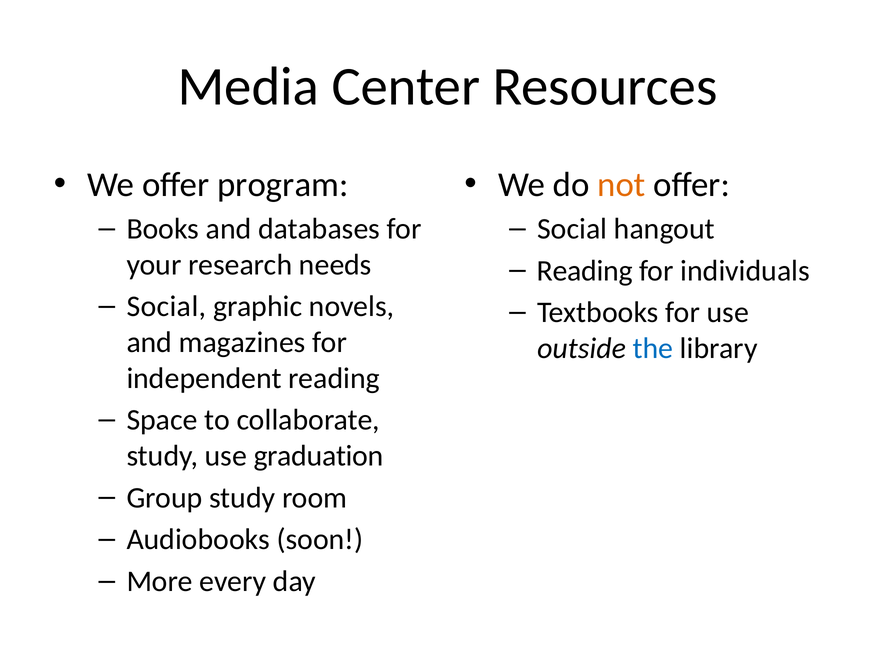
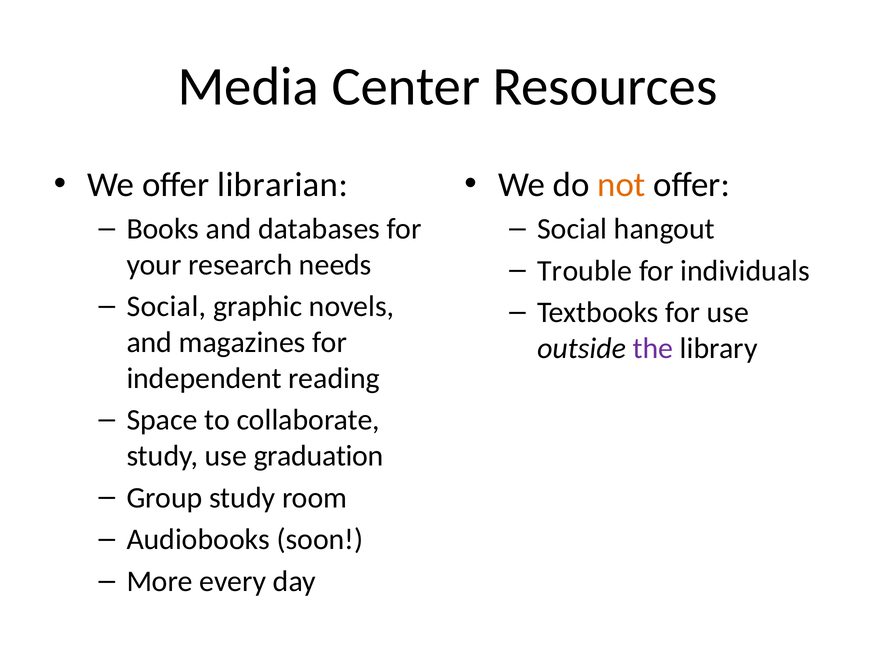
program: program -> librarian
Reading at (585, 271): Reading -> Trouble
the colour: blue -> purple
